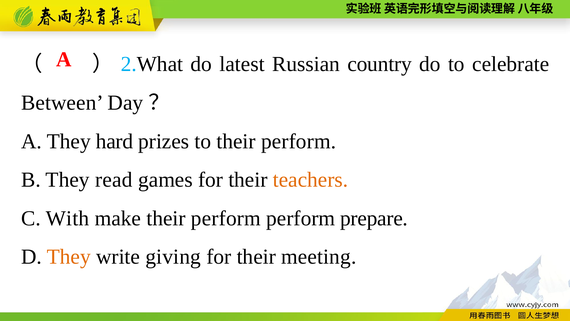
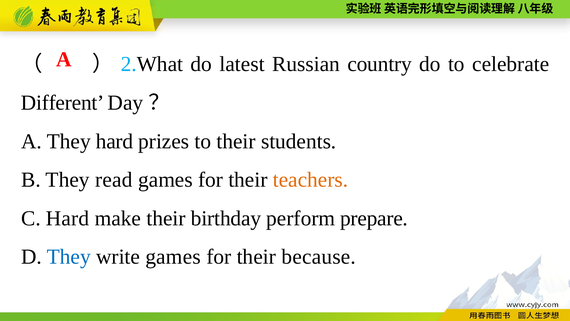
Between: Between -> Different
to their perform: perform -> students
C With: With -> Hard
make their perform: perform -> birthday
They at (69, 257) colour: orange -> blue
write giving: giving -> games
meeting: meeting -> because
